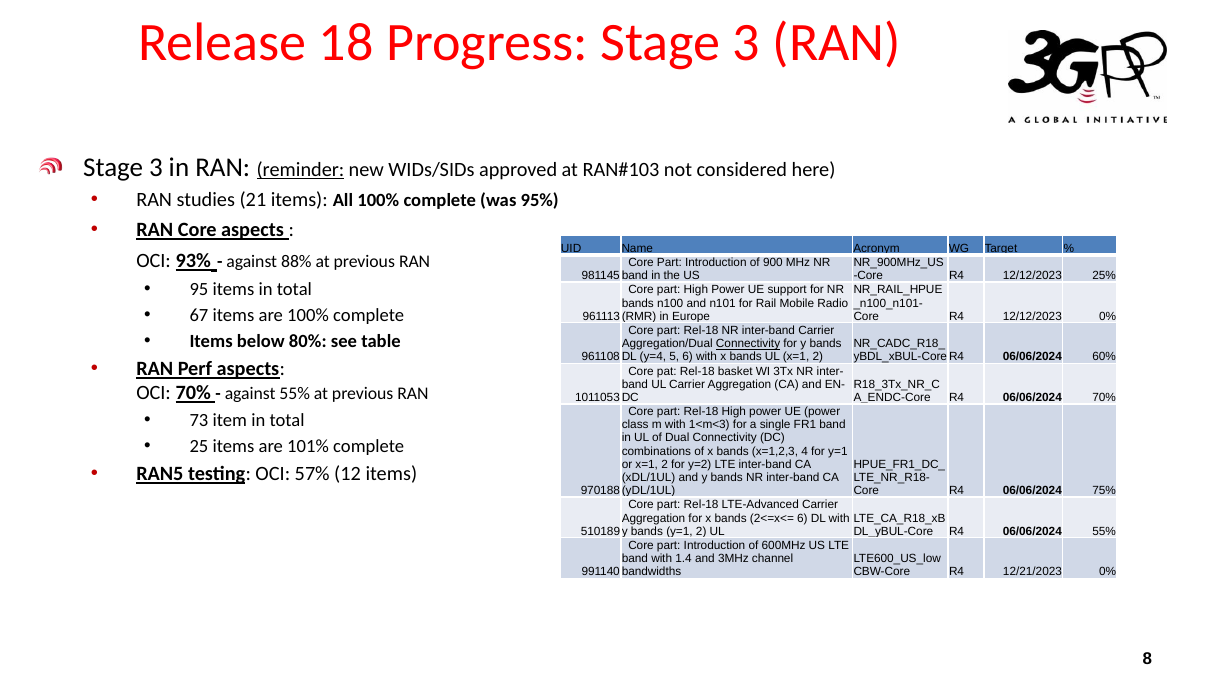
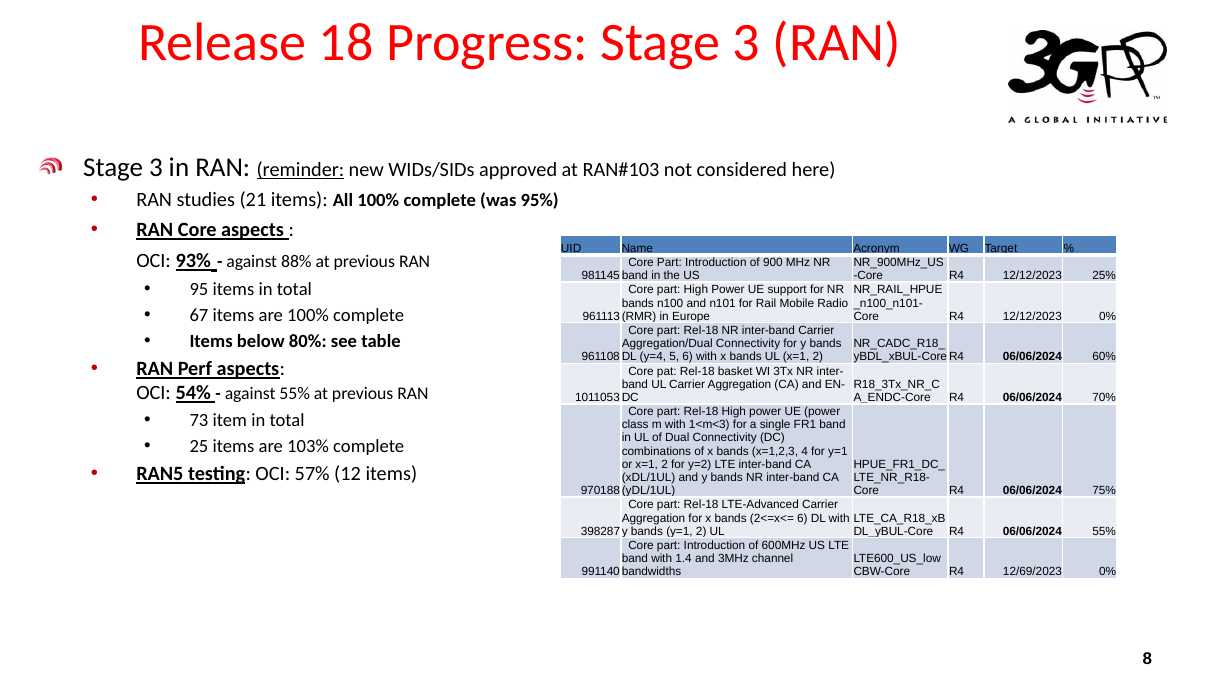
Connectivity at (748, 344) underline: present -> none
OCI 70%: 70% -> 54%
101%: 101% -> 103%
510189: 510189 -> 398287
12/21/2023: 12/21/2023 -> 12/69/2023
